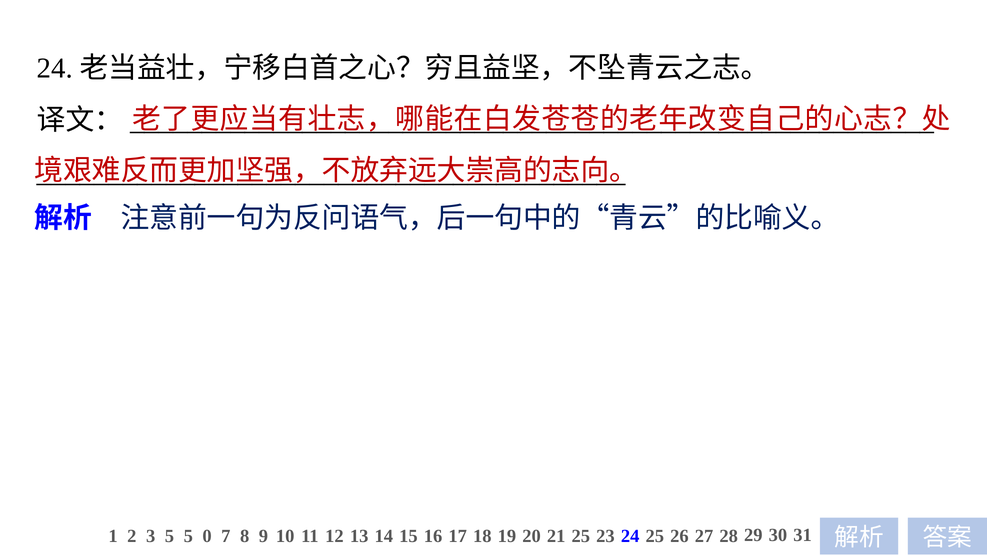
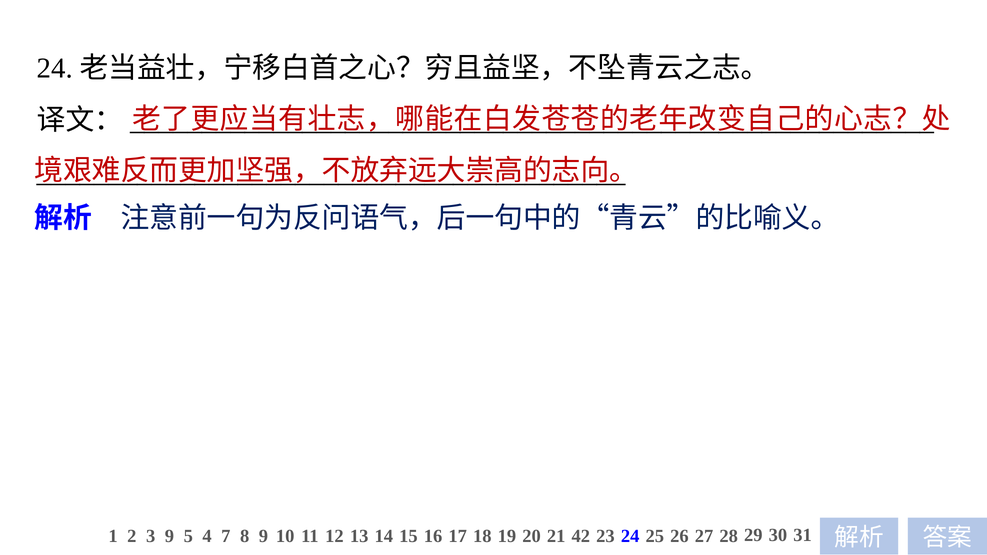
3 5: 5 -> 9
0: 0 -> 4
21 25: 25 -> 42
